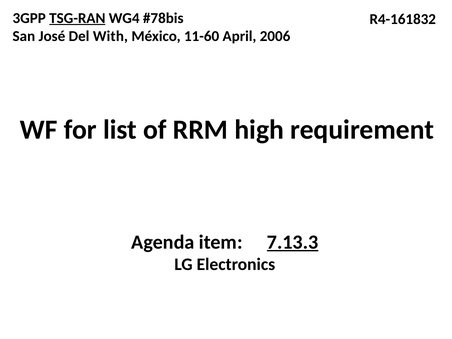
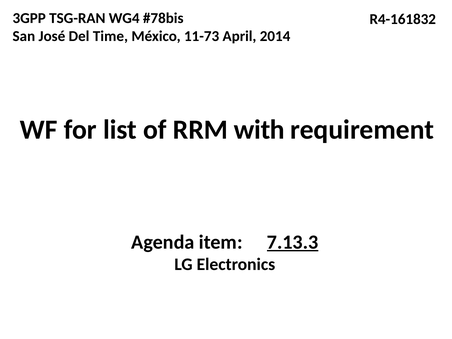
TSG-RAN underline: present -> none
With: With -> Time
11-60: 11-60 -> 11-73
2006: 2006 -> 2014
high: high -> with
